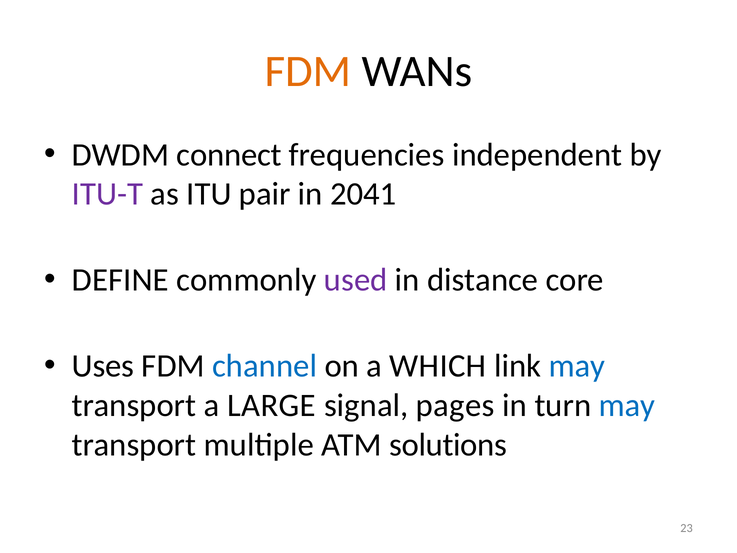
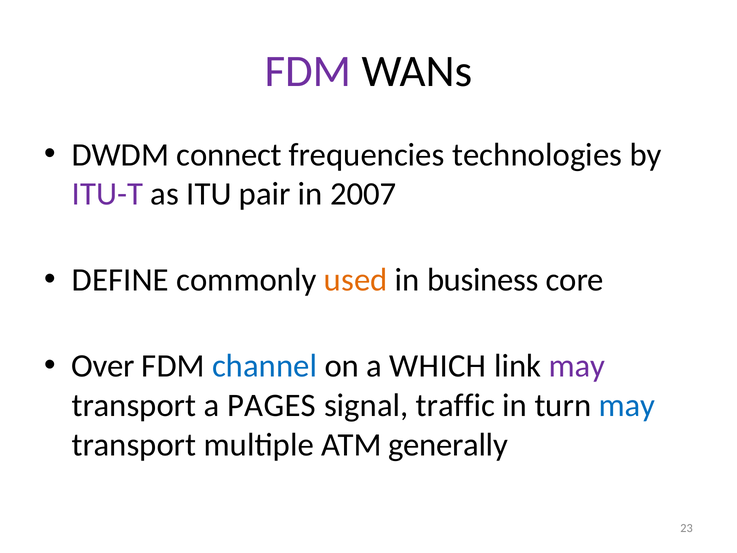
FDM at (308, 71) colour: orange -> purple
independent: independent -> technologies
2041: 2041 -> 2007
used colour: purple -> orange
distance: distance -> business
Uses: Uses -> Over
may at (577, 366) colour: blue -> purple
LARGE: LARGE -> PAGES
pages: pages -> traffic
solutions: solutions -> generally
